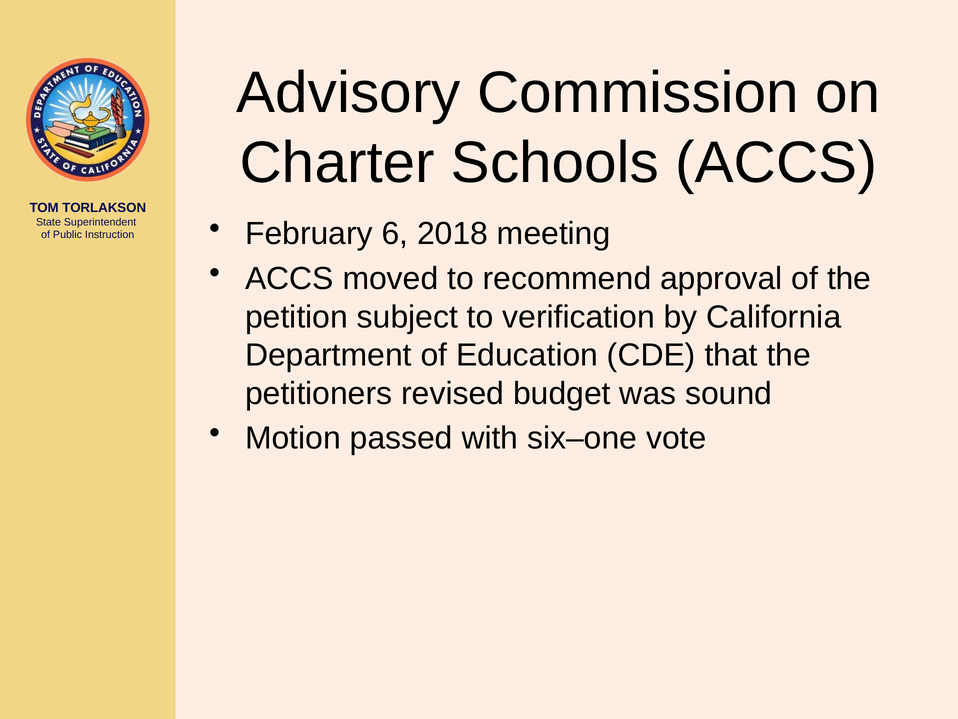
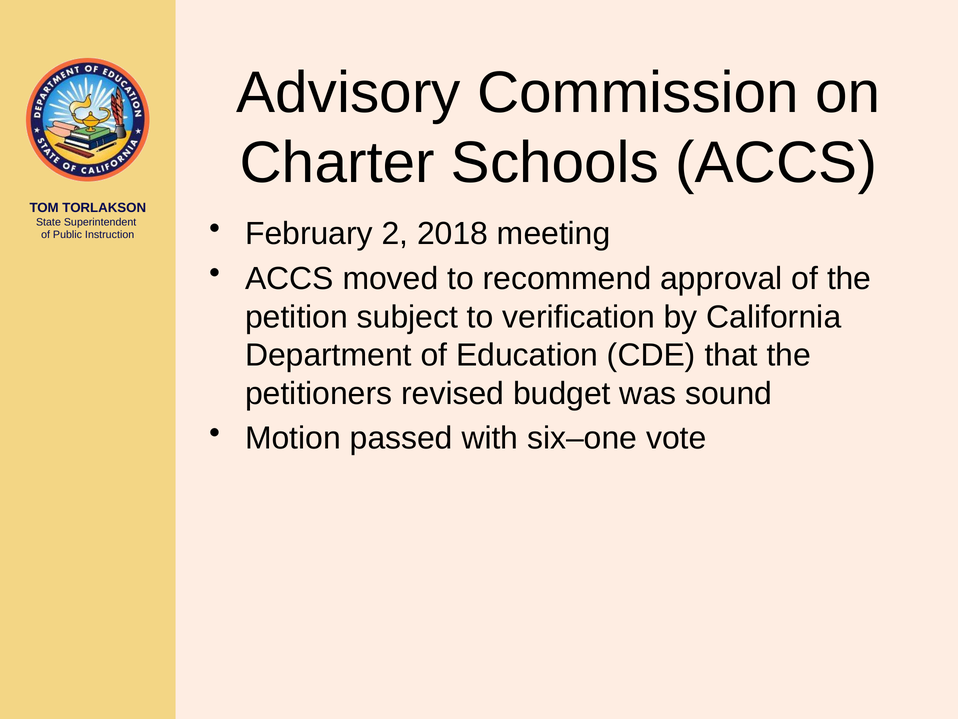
6: 6 -> 2
